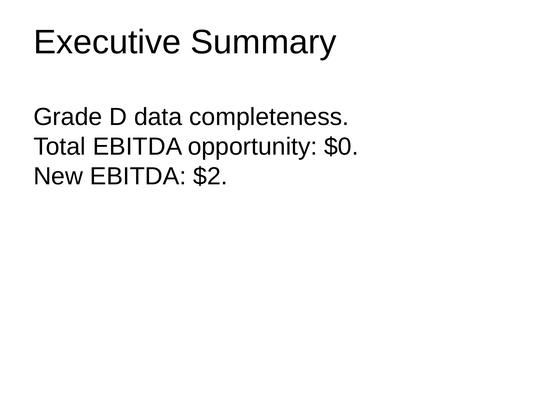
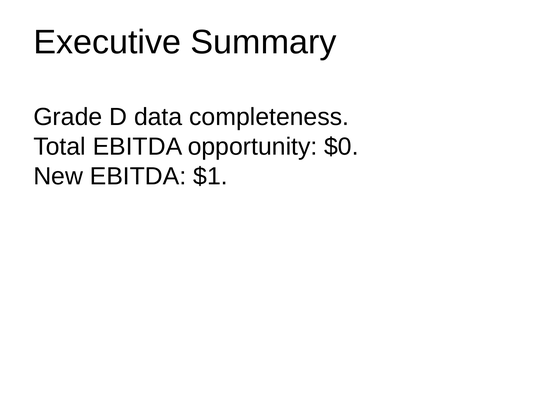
$2: $2 -> $1
